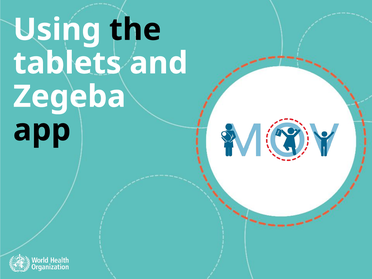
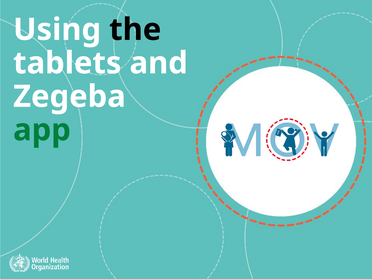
app colour: black -> green
